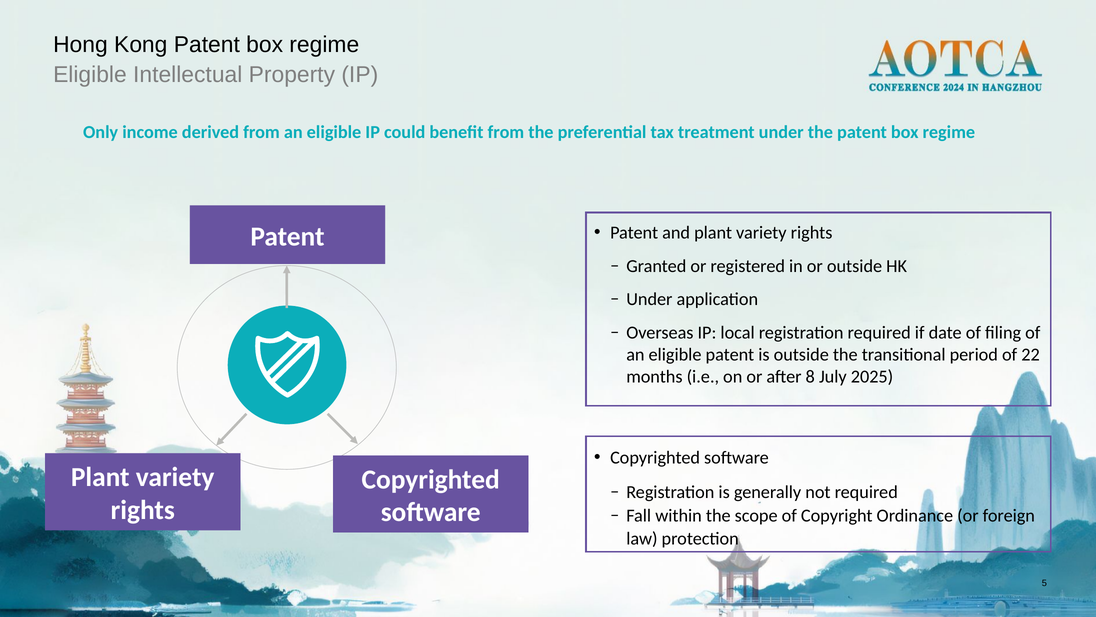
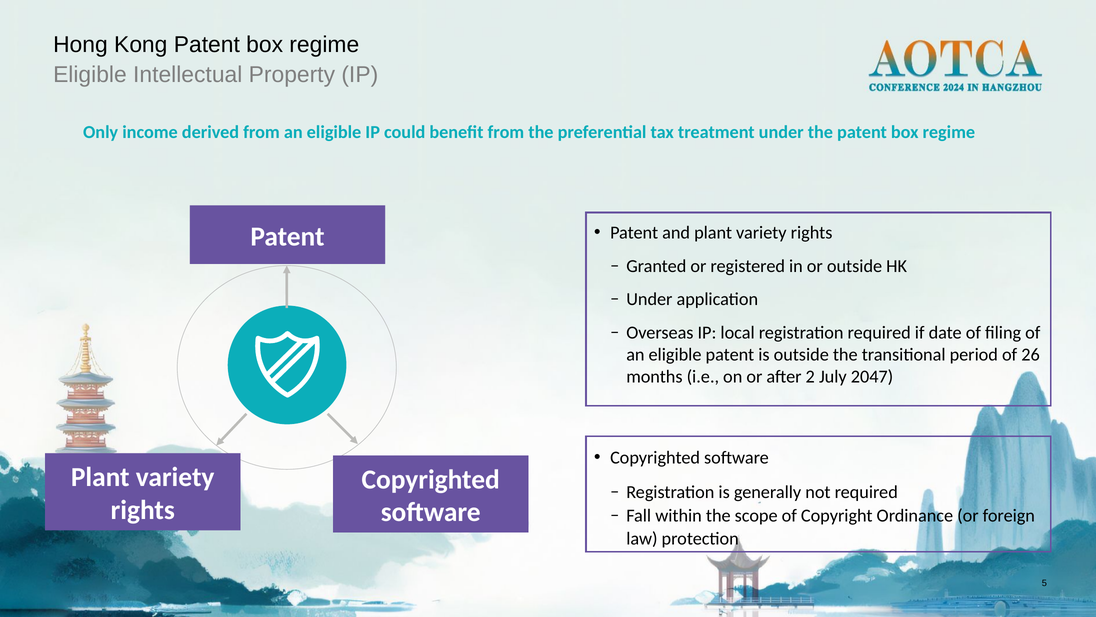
22: 22 -> 26
8: 8 -> 2
2025: 2025 -> 2047
